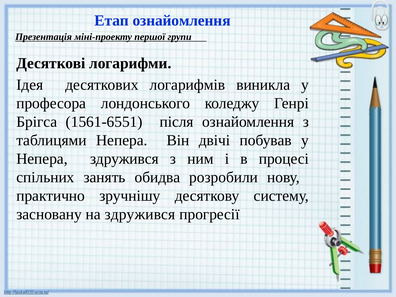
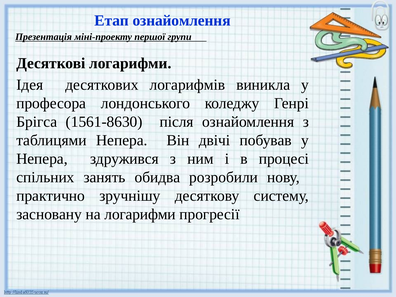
1561-6551: 1561-6551 -> 1561-8630
на здружився: здружився -> логарифми
